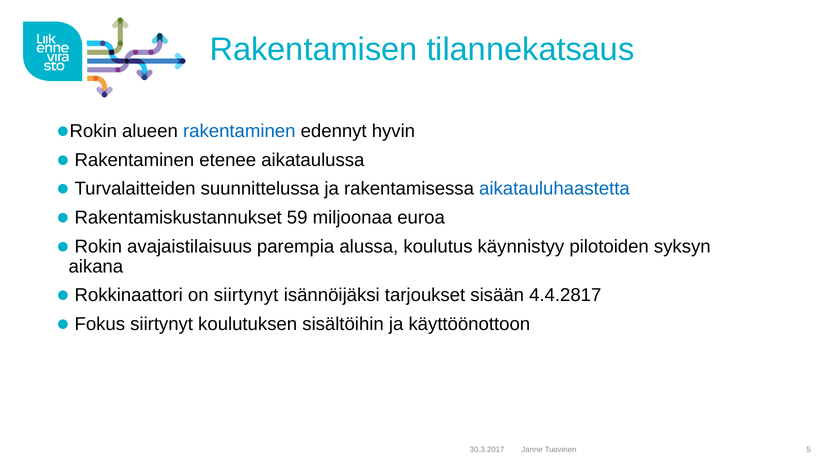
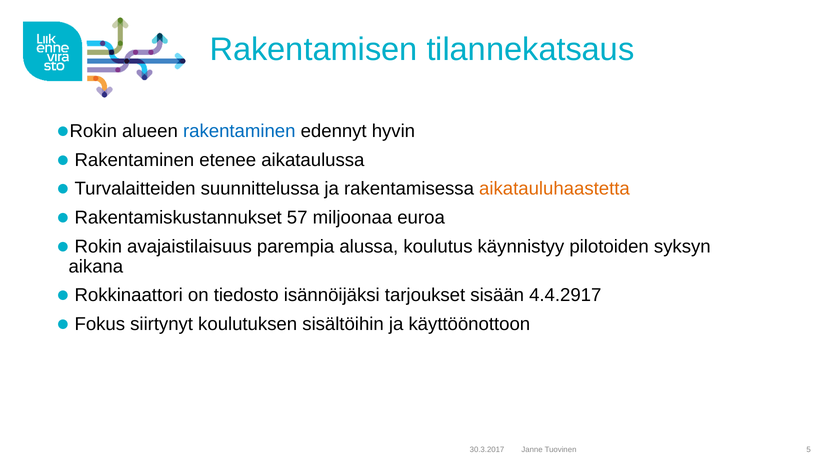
aikatauluhaastetta colour: blue -> orange
59: 59 -> 57
on siirtynyt: siirtynyt -> tiedosto
4.4.2817: 4.4.2817 -> 4.4.2917
